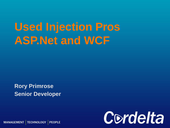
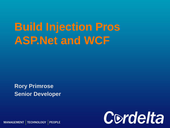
Used: Used -> Build
